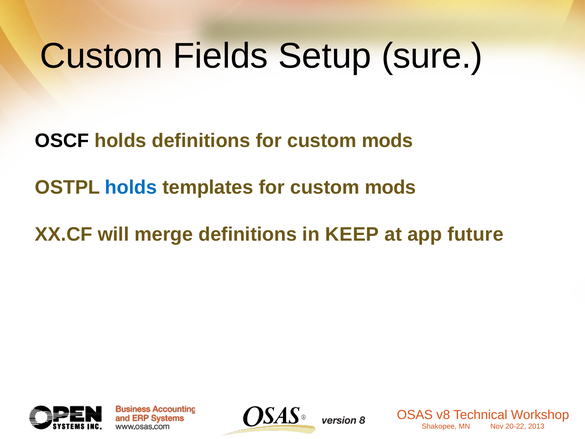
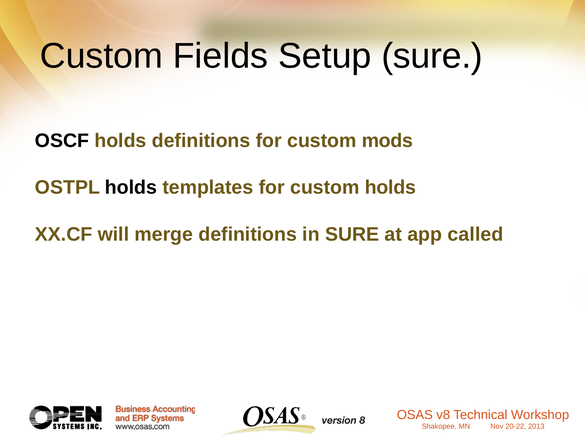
holds at (131, 187) colour: blue -> black
templates for custom mods: mods -> holds
in KEEP: KEEP -> SURE
future: future -> called
